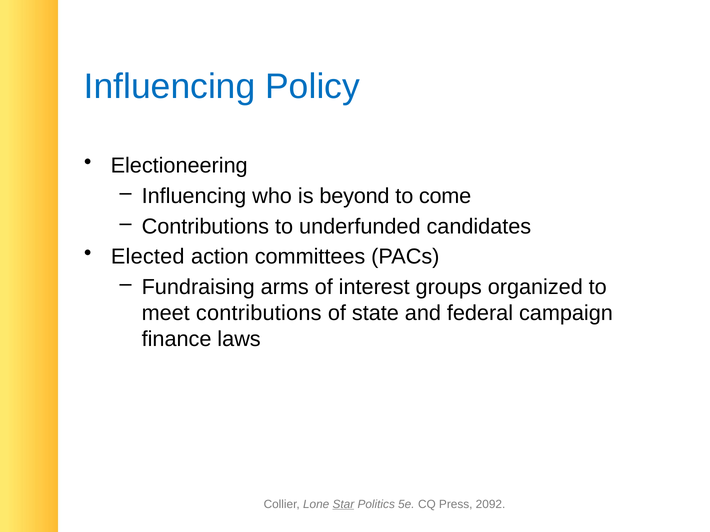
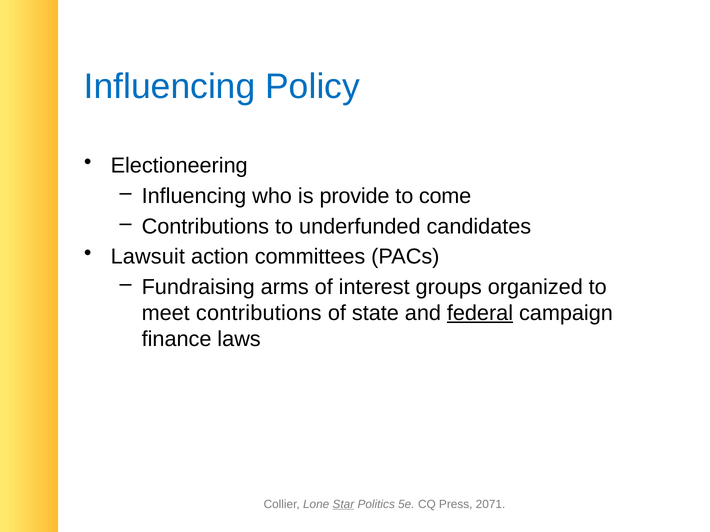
beyond: beyond -> provide
Elected: Elected -> Lawsuit
federal underline: none -> present
2092: 2092 -> 2071
